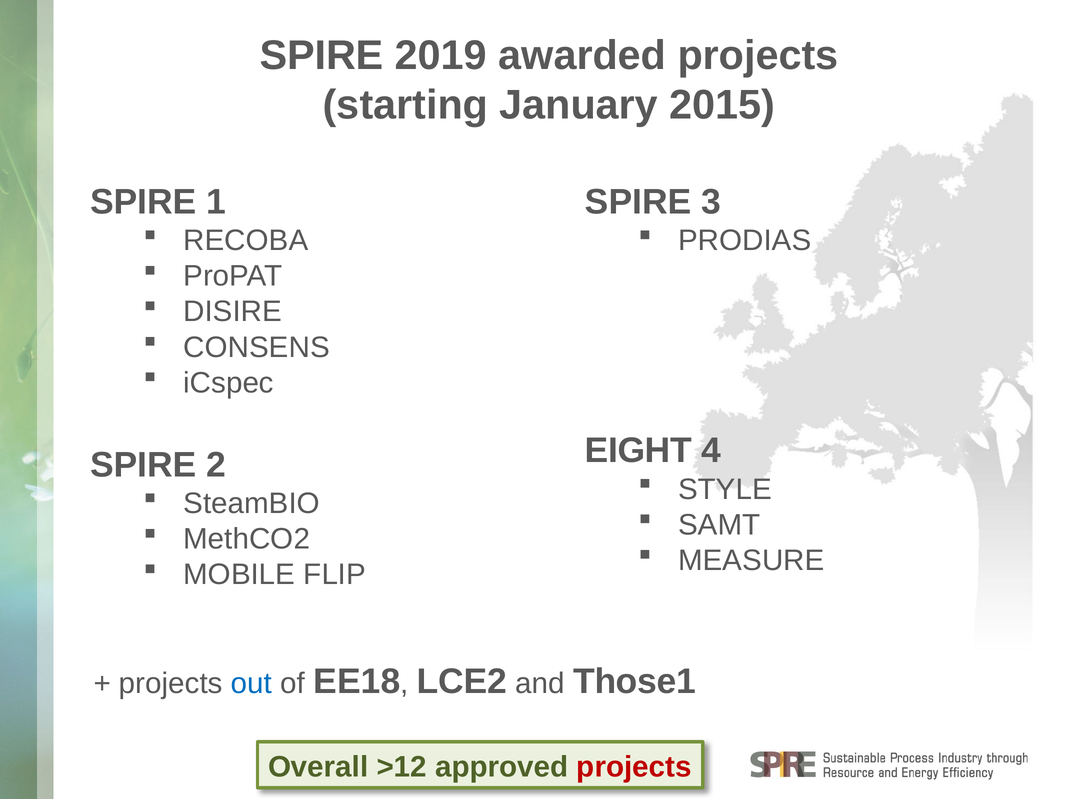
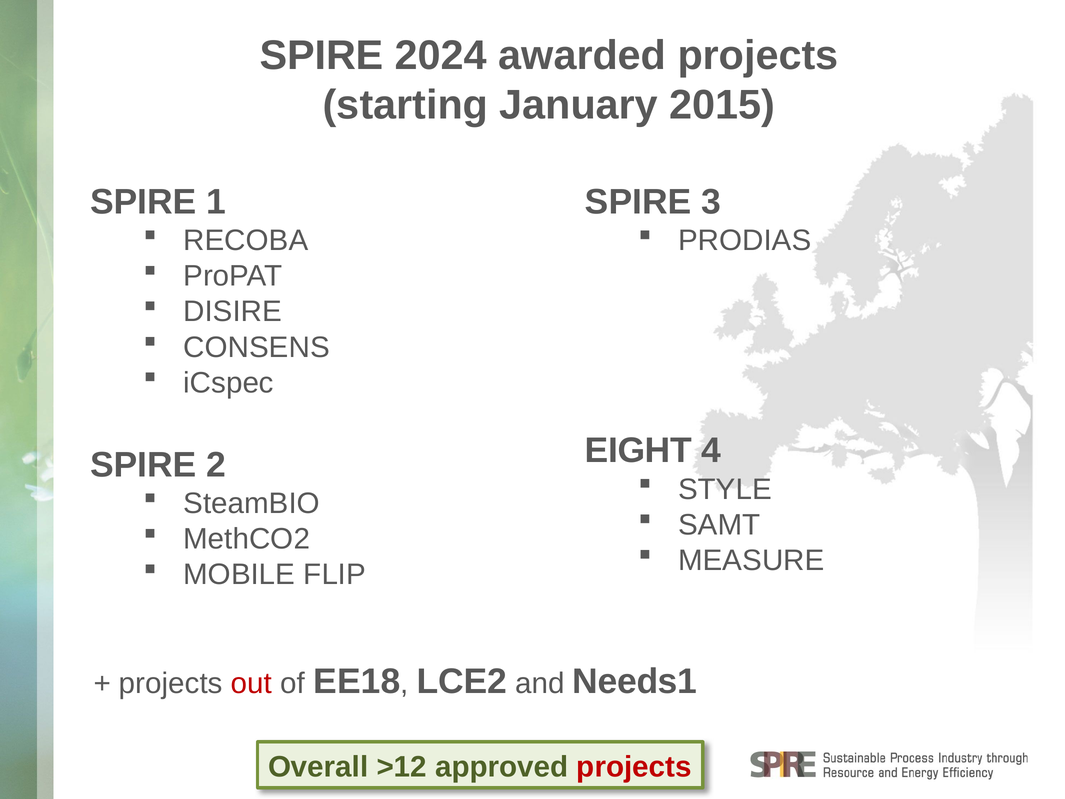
2019: 2019 -> 2024
out colour: blue -> red
Those1: Those1 -> Needs1
